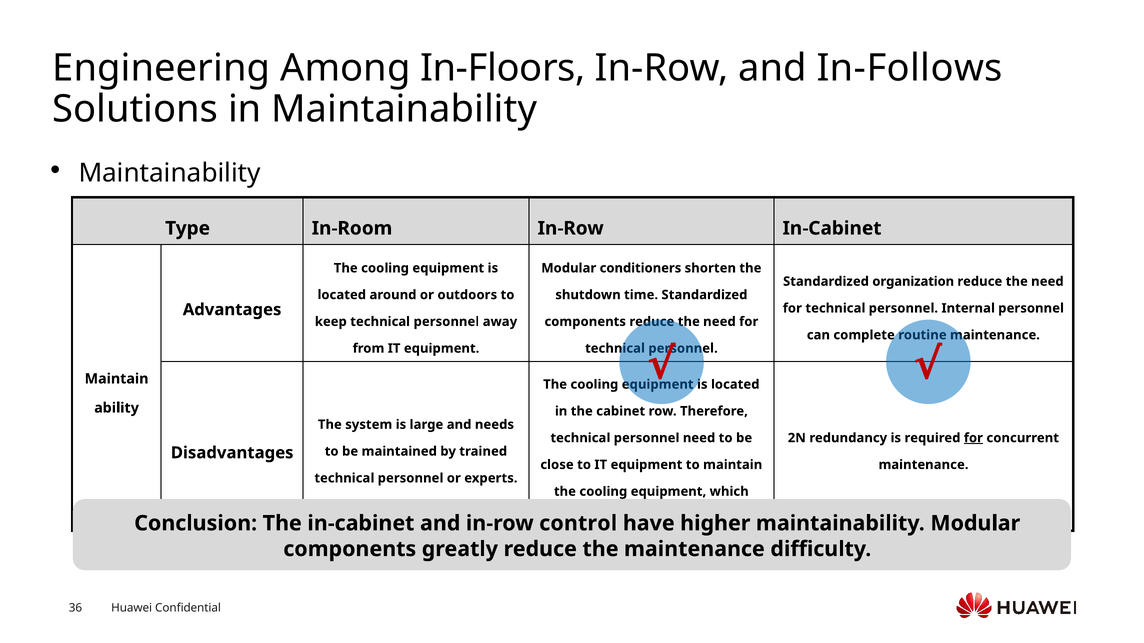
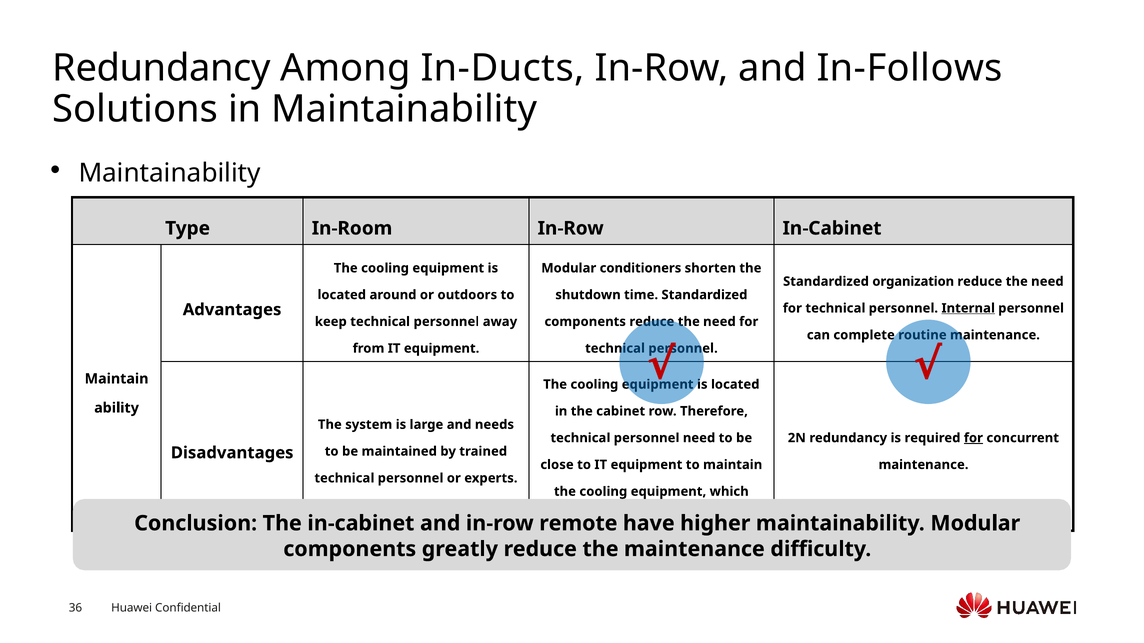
Engineering at (161, 68): Engineering -> Redundancy
In-Floors: In-Floors -> In-Ducts
Internal underline: none -> present
control: control -> remote
